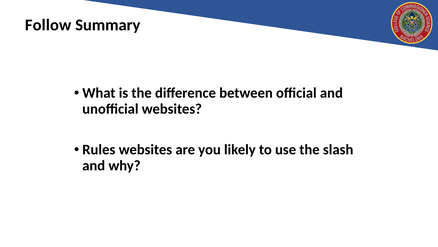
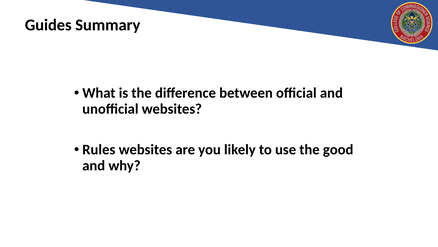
Follow: Follow -> Guides
slash: slash -> good
